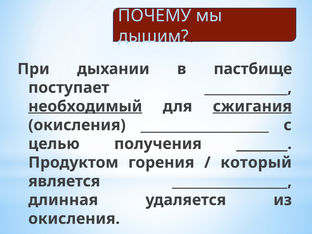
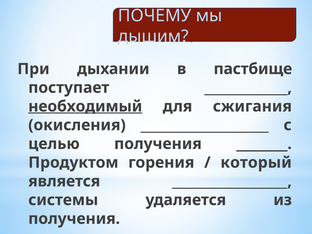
сжигания underline: present -> none
длинная: длинная -> системы
окисления at (74, 219): окисления -> получения
